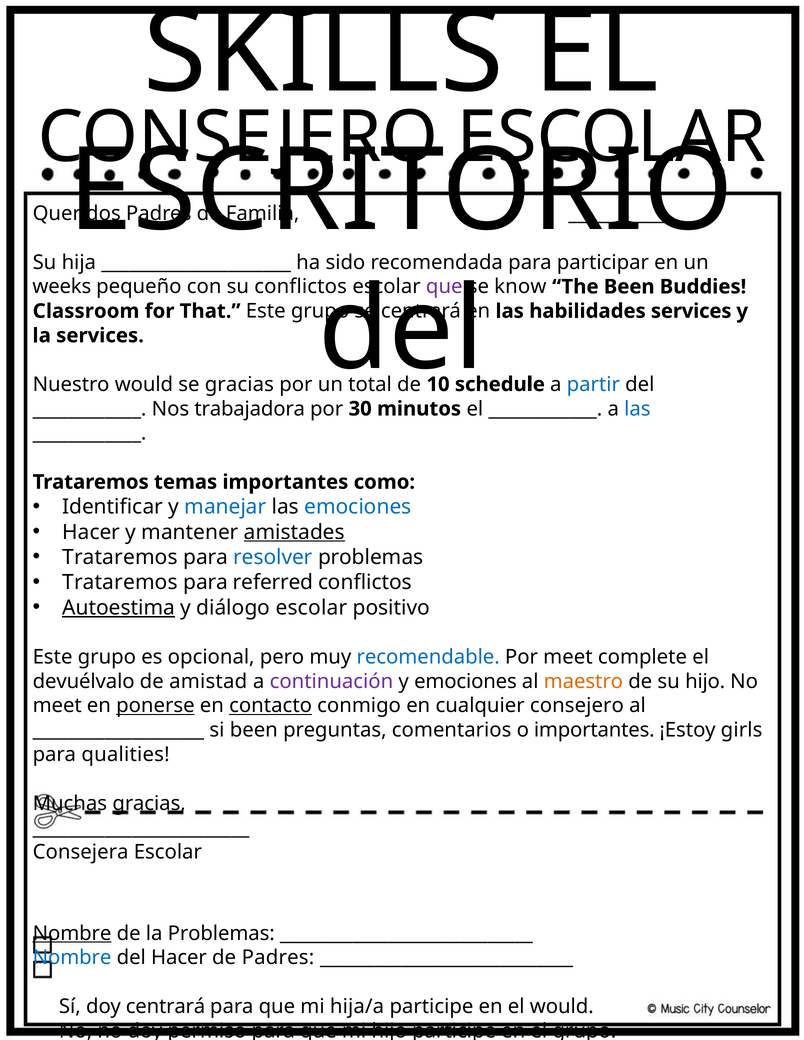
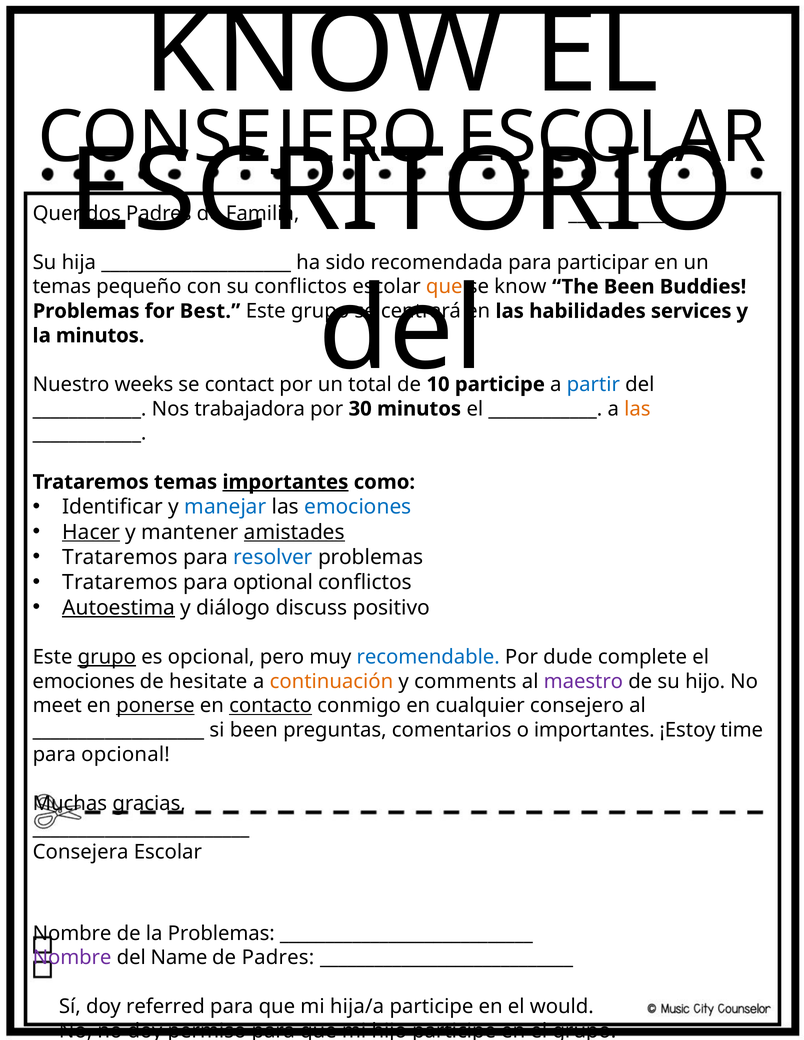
SKILLS at (324, 53): SKILLS -> KNOW
weeks at (62, 287): weeks -> temas
que at (444, 287) colour: purple -> orange
Classroom at (86, 311): Classroom -> Problemas
That: That -> Best
la services: services -> minutos
Nuestro would: would -> weeks
se gracias: gracias -> contact
schedule at (500, 385): schedule -> participe
las at (637, 409) colour: blue -> orange
importantes at (285, 482) underline: none -> present
Hacer at (91, 532) underline: none -> present
referred: referred -> optional
diálogo escolar: escolar -> discuss
grupo at (107, 657) underline: none -> present
Por meet: meet -> dude
devuélvalo at (84, 682): devuélvalo -> emociones
amistad: amistad -> hesitate
continuación colour: purple -> orange
y emociones: emociones -> comments
maestro colour: orange -> purple
girls: girls -> time
para qualities: qualities -> opcional
Nombre at (72, 934) underline: present -> none
Nombre at (72, 958) colour: blue -> purple
del Hacer: Hacer -> Name
doy centrará: centrará -> referred
